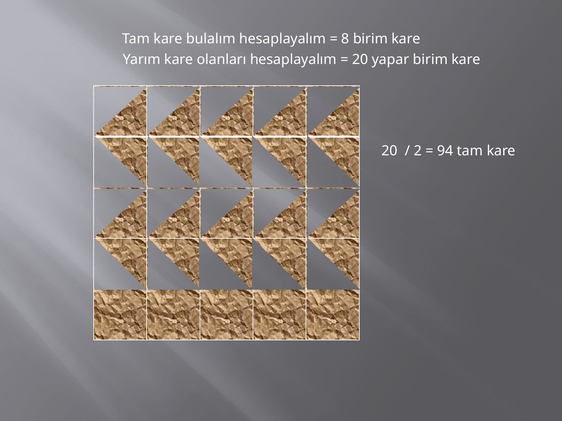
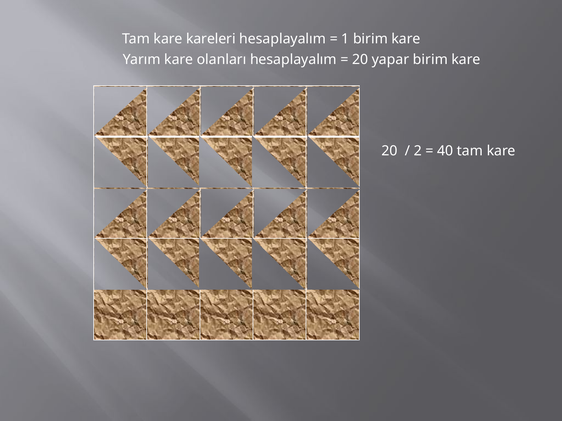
bulalım: bulalım -> kareleri
8: 8 -> 1
94: 94 -> 40
